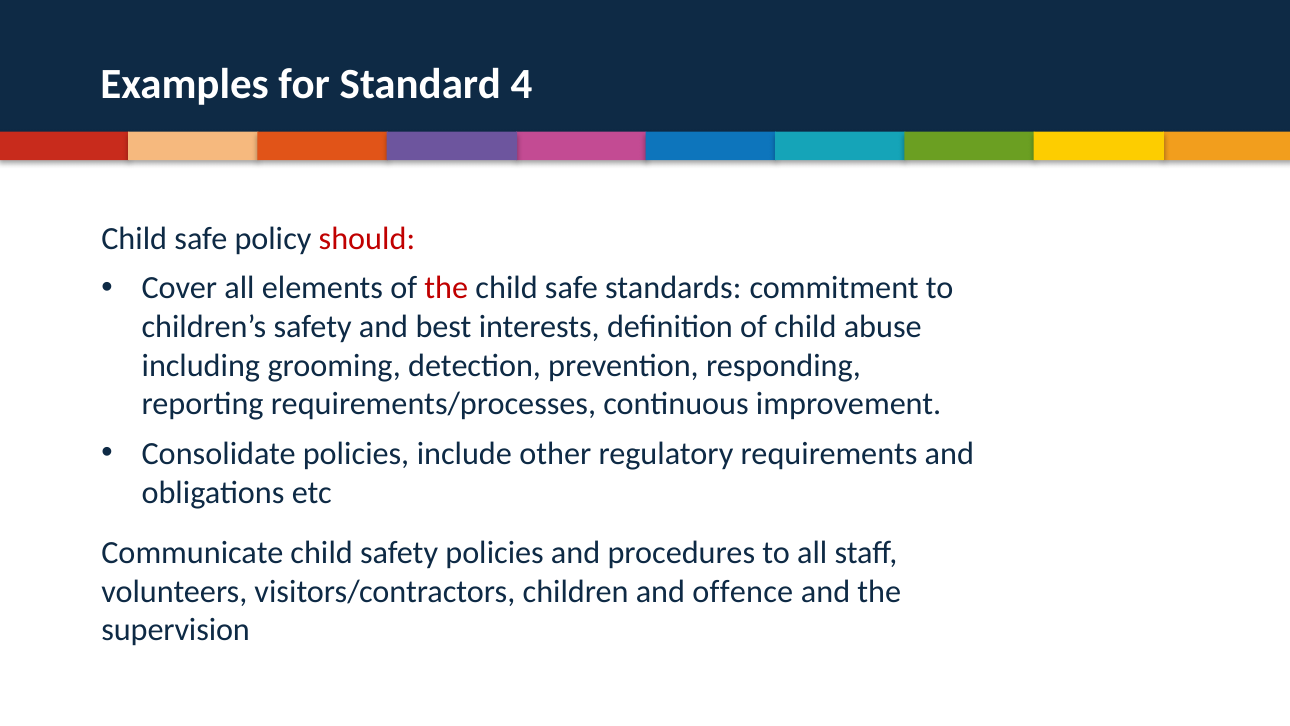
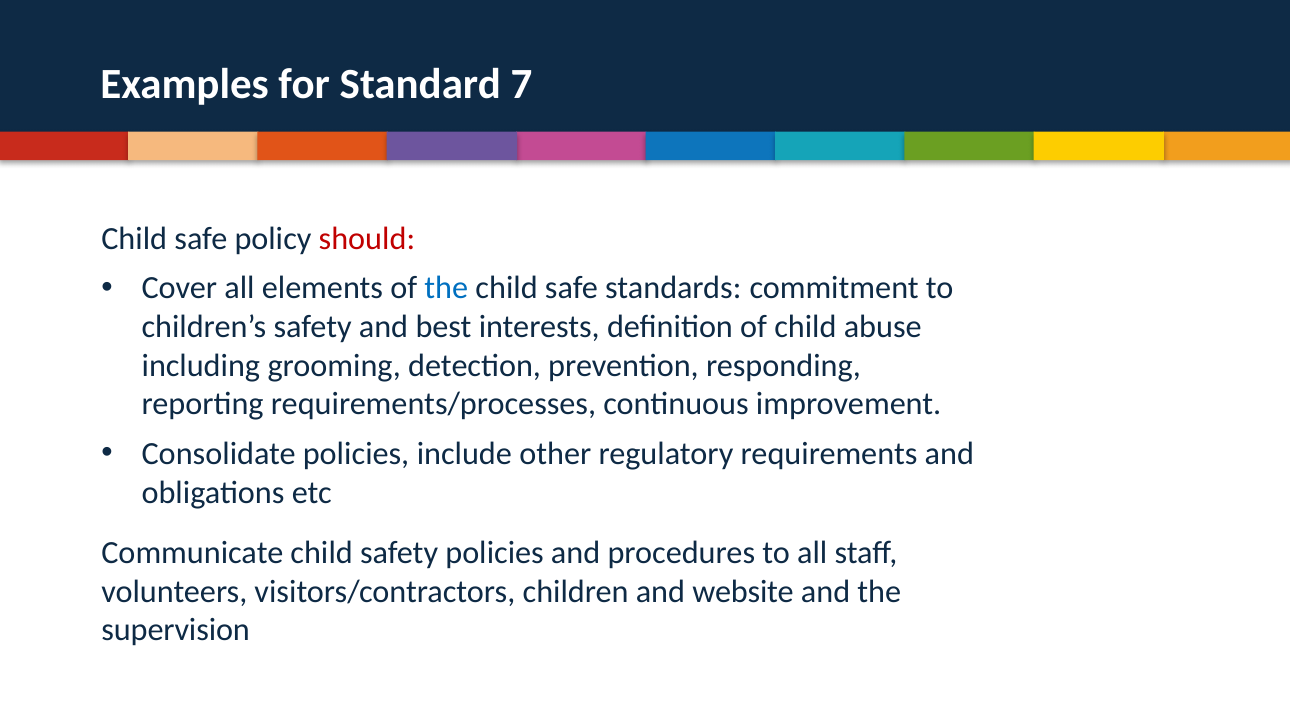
4: 4 -> 7
the at (446, 288) colour: red -> blue
offence: offence -> website
